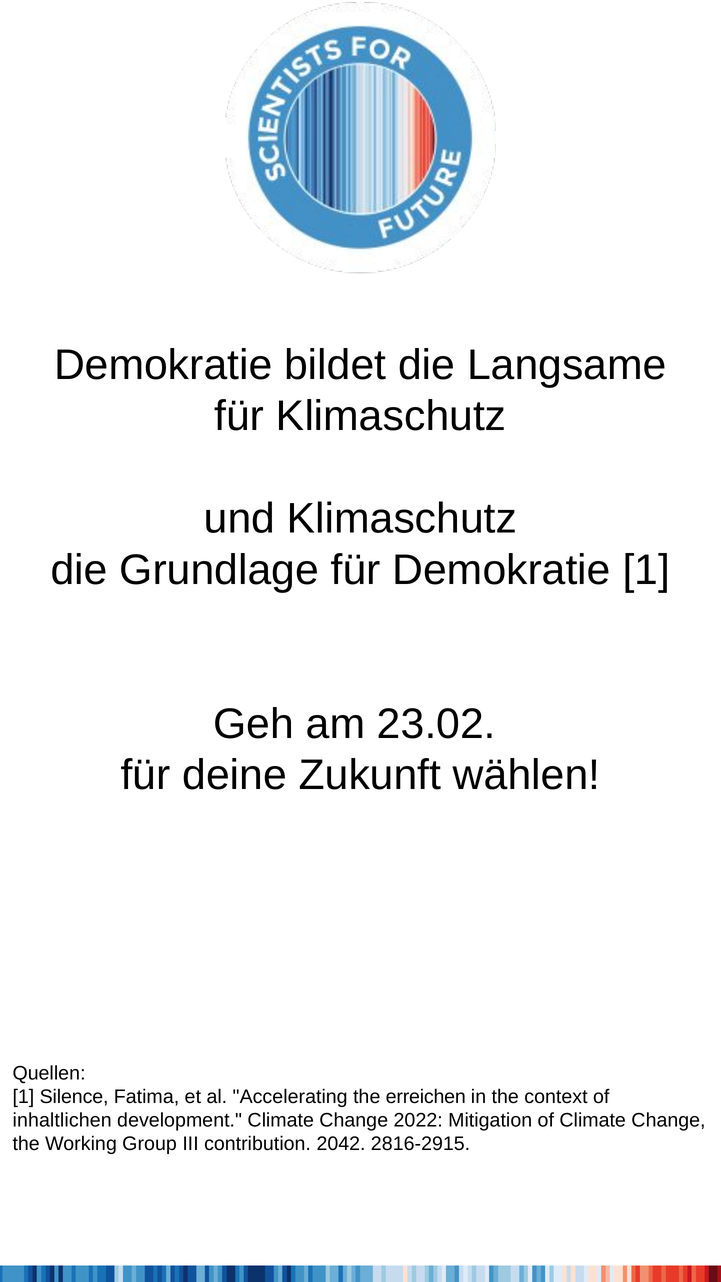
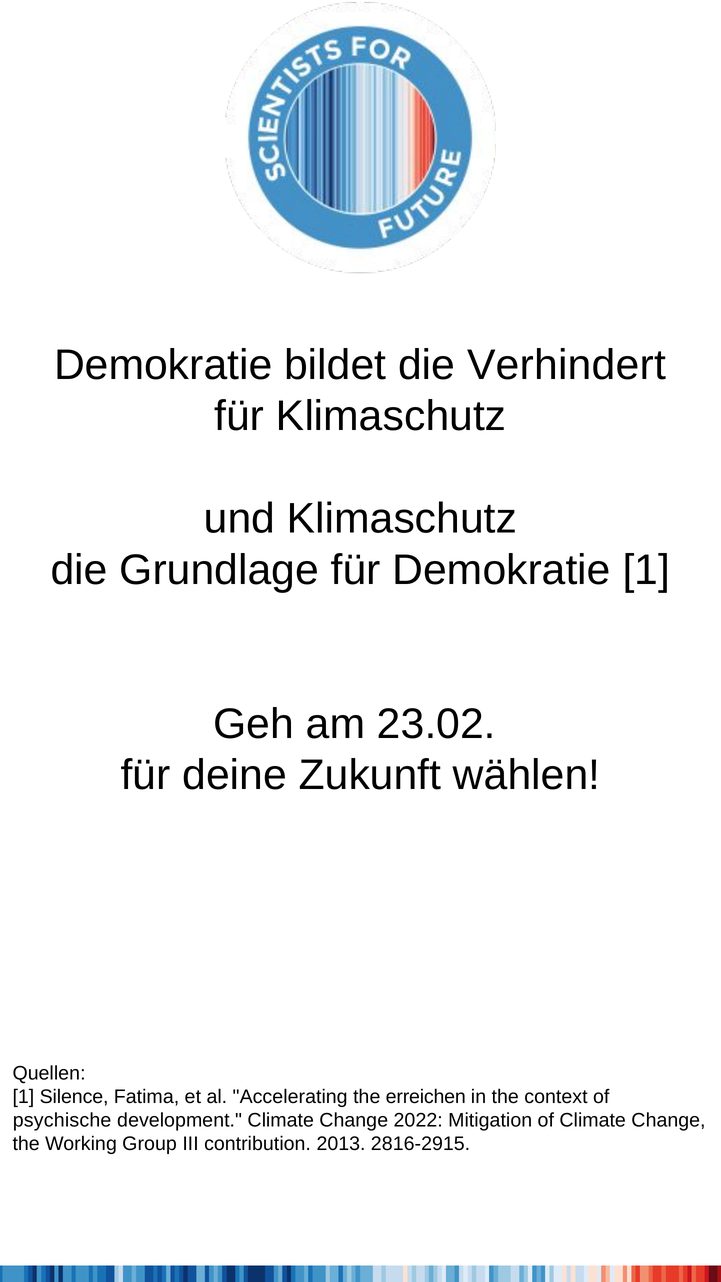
Langsame: Langsame -> Verhindert
inhaltlichen: inhaltlichen -> psychische
2042: 2042 -> 2013
